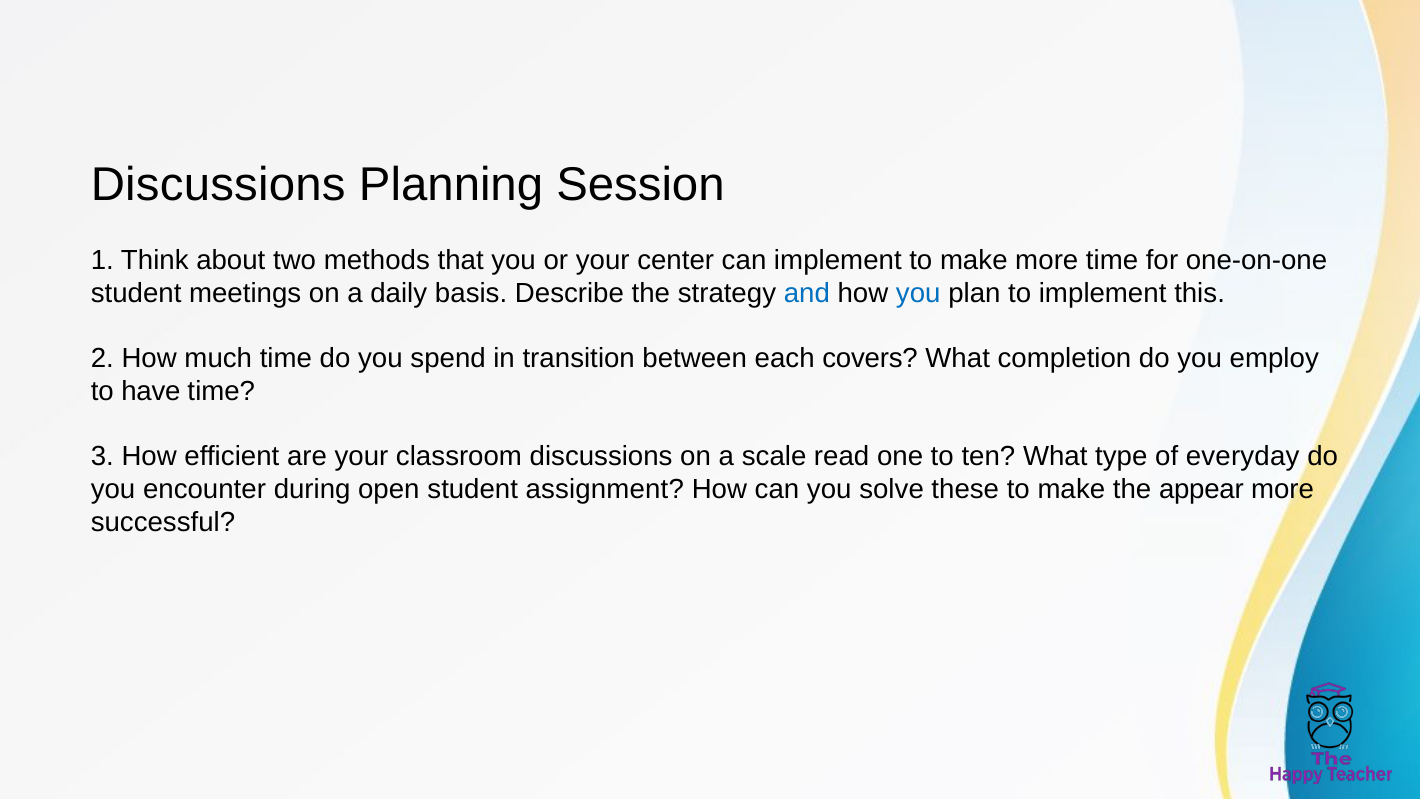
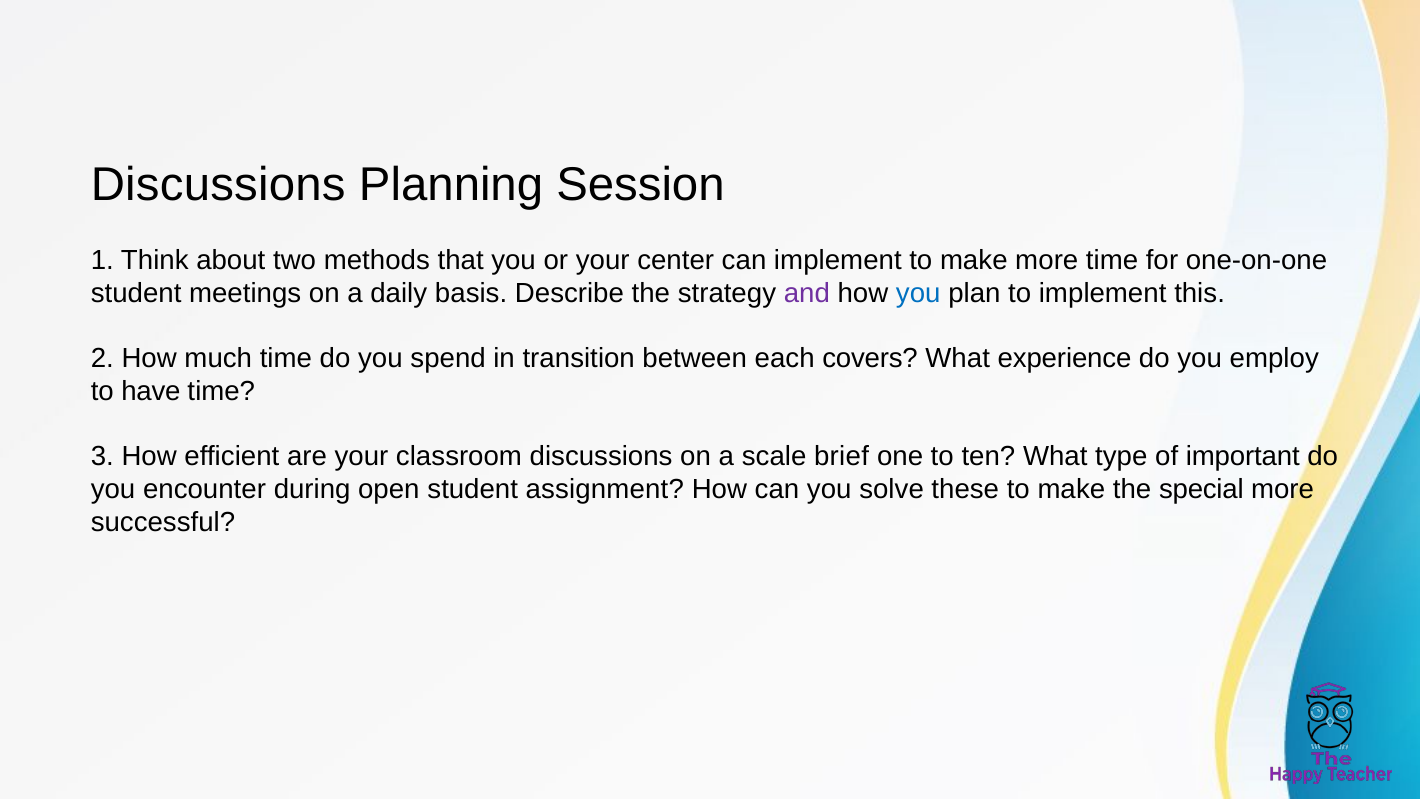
and colour: blue -> purple
completion: completion -> experience
read: read -> brief
everyday: everyday -> important
appear: appear -> special
